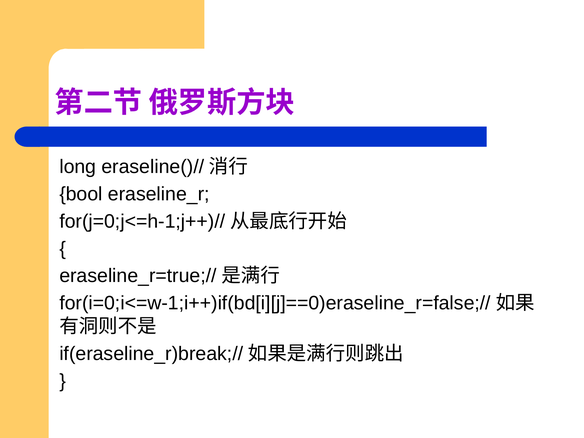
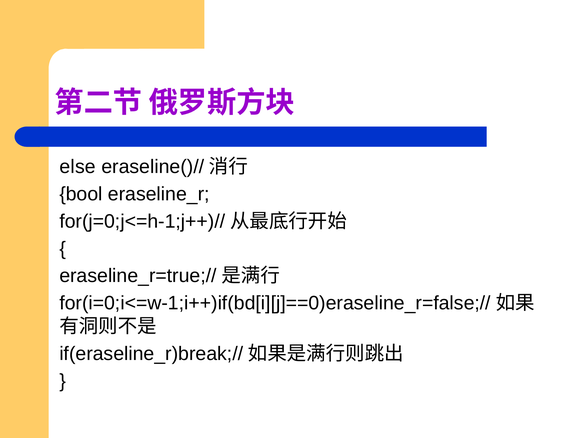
long: long -> else
